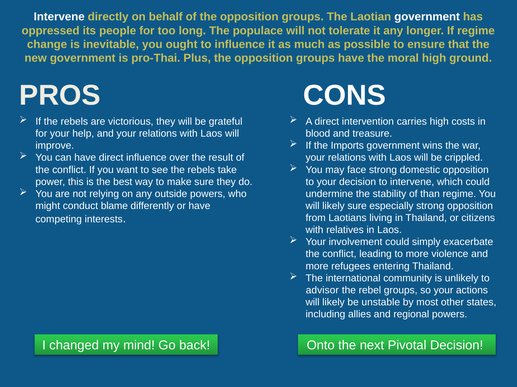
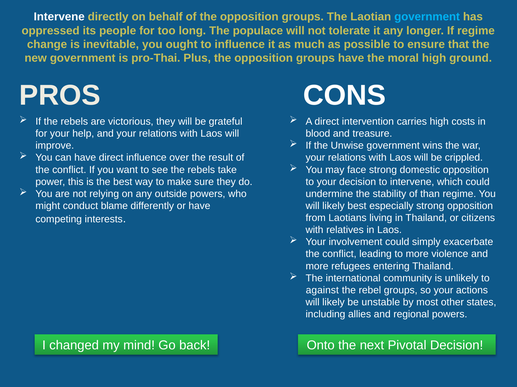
government at (427, 17) colour: white -> light blue
Imports: Imports -> Unwise
likely sure: sure -> best
advisor: advisor -> against
